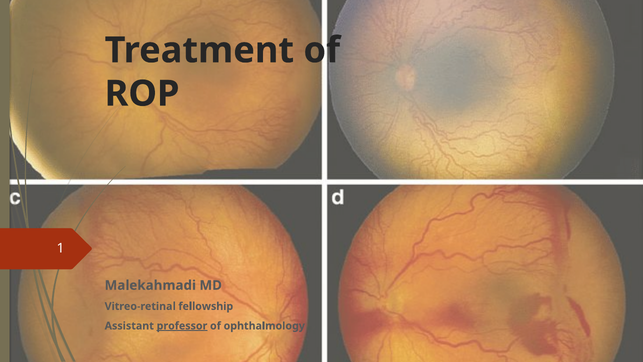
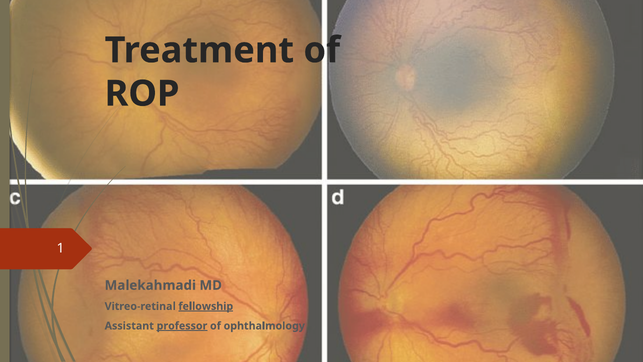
fellowship underline: none -> present
